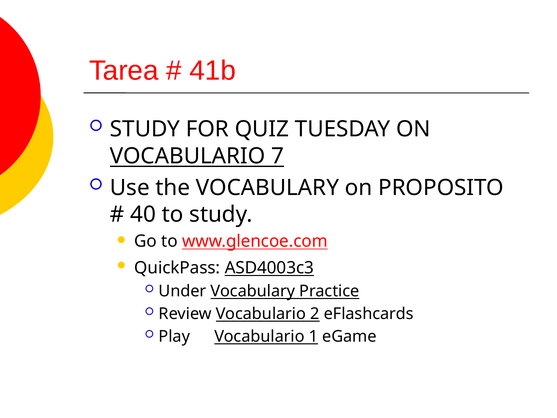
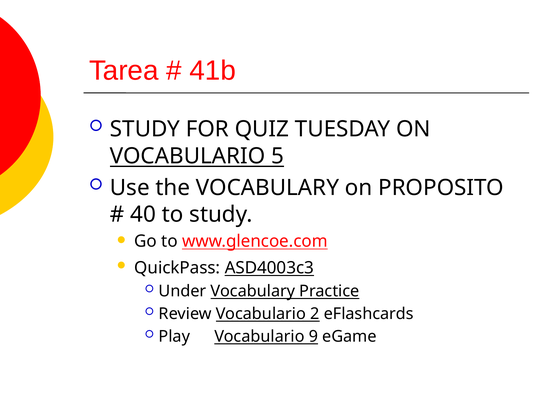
7: 7 -> 5
1: 1 -> 9
